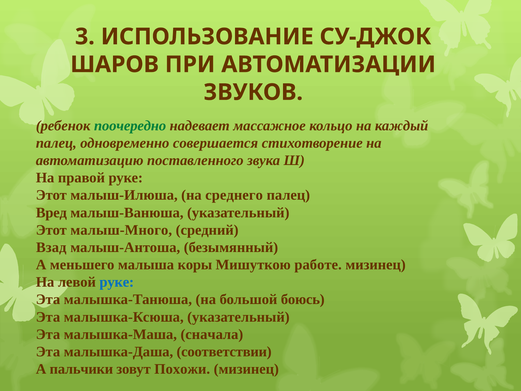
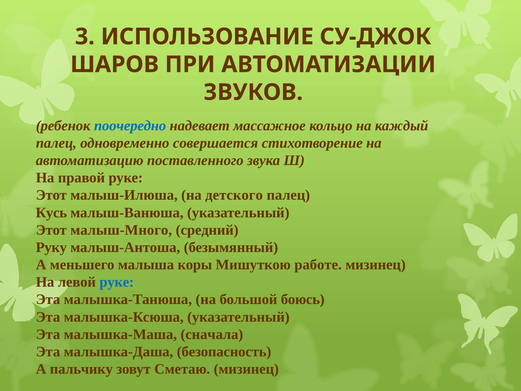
поочередно colour: green -> blue
среднего: среднего -> детского
Вред: Вред -> Кусь
Взад: Взад -> Руку
соответствии: соответствии -> безопасность
пальчики: пальчики -> пальчику
Похожи: Похожи -> Сметаю
